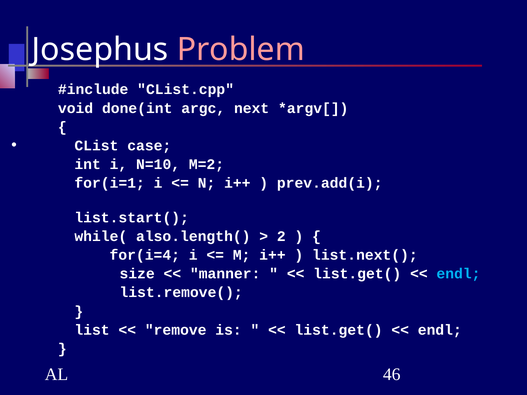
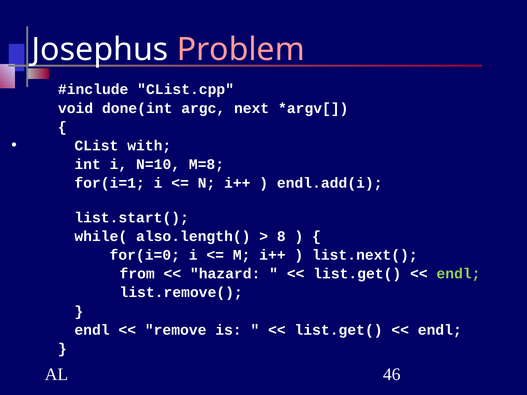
case: case -> with
M=2: M=2 -> M=8
prev.add(i: prev.add(i -> endl.add(i
2: 2 -> 8
for(i=4: for(i=4 -> for(i=0
size: size -> from
manner: manner -> hazard
endl at (458, 274) colour: light blue -> light green
list at (92, 330): list -> endl
